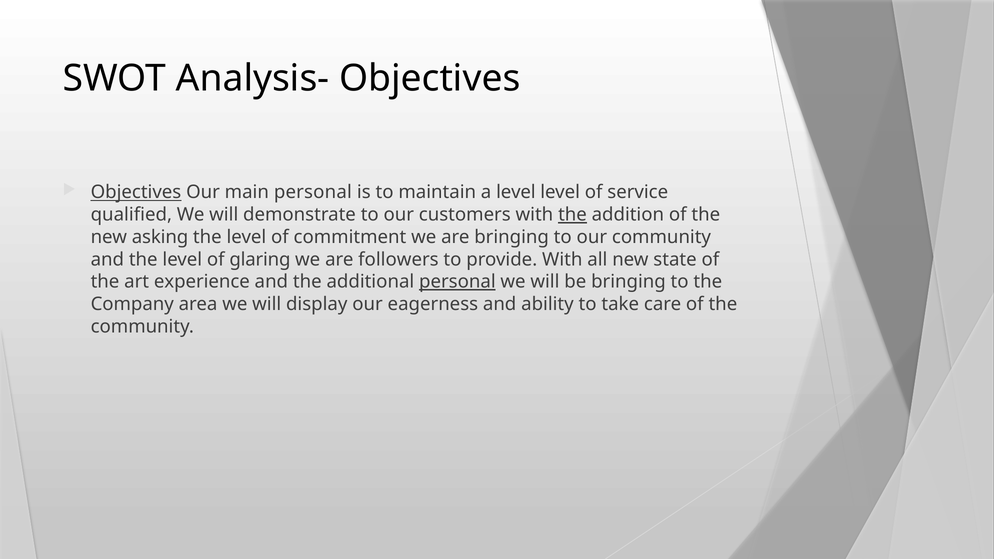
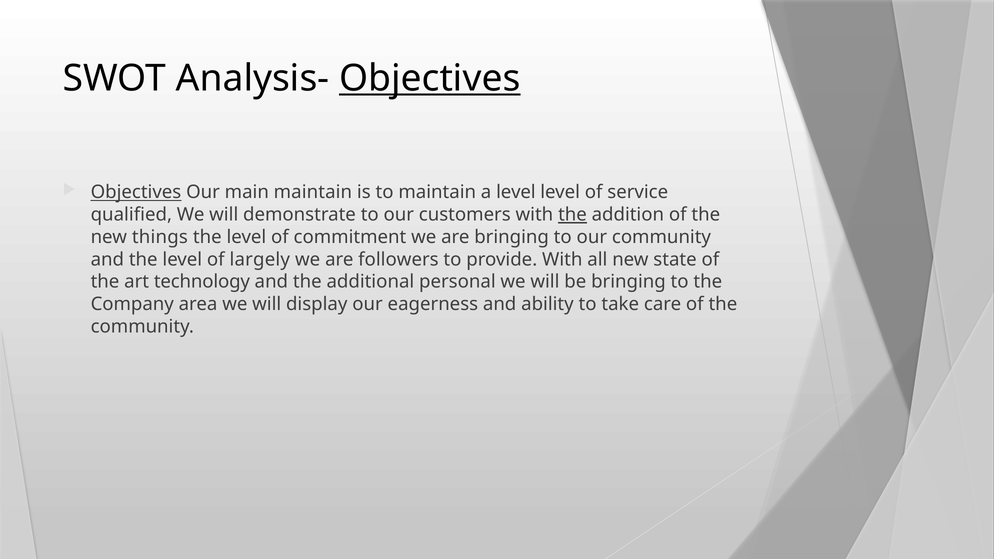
Objectives at (430, 78) underline: none -> present
main personal: personal -> maintain
asking: asking -> things
glaring: glaring -> largely
experience: experience -> technology
personal at (457, 282) underline: present -> none
